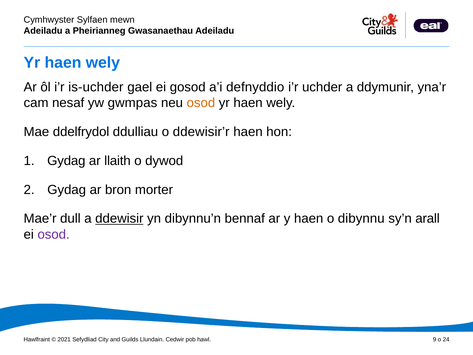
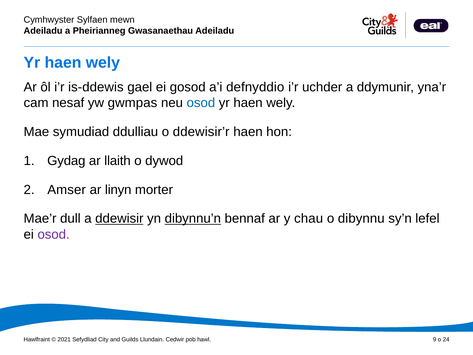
is-uchder: is-uchder -> is-ddewis
osod at (201, 103) colour: orange -> blue
ddelfrydol: ddelfrydol -> symudiad
Gydag at (67, 190): Gydag -> Amser
bron: bron -> linyn
dibynnu’n underline: none -> present
y haen: haen -> chau
arall: arall -> lefel
